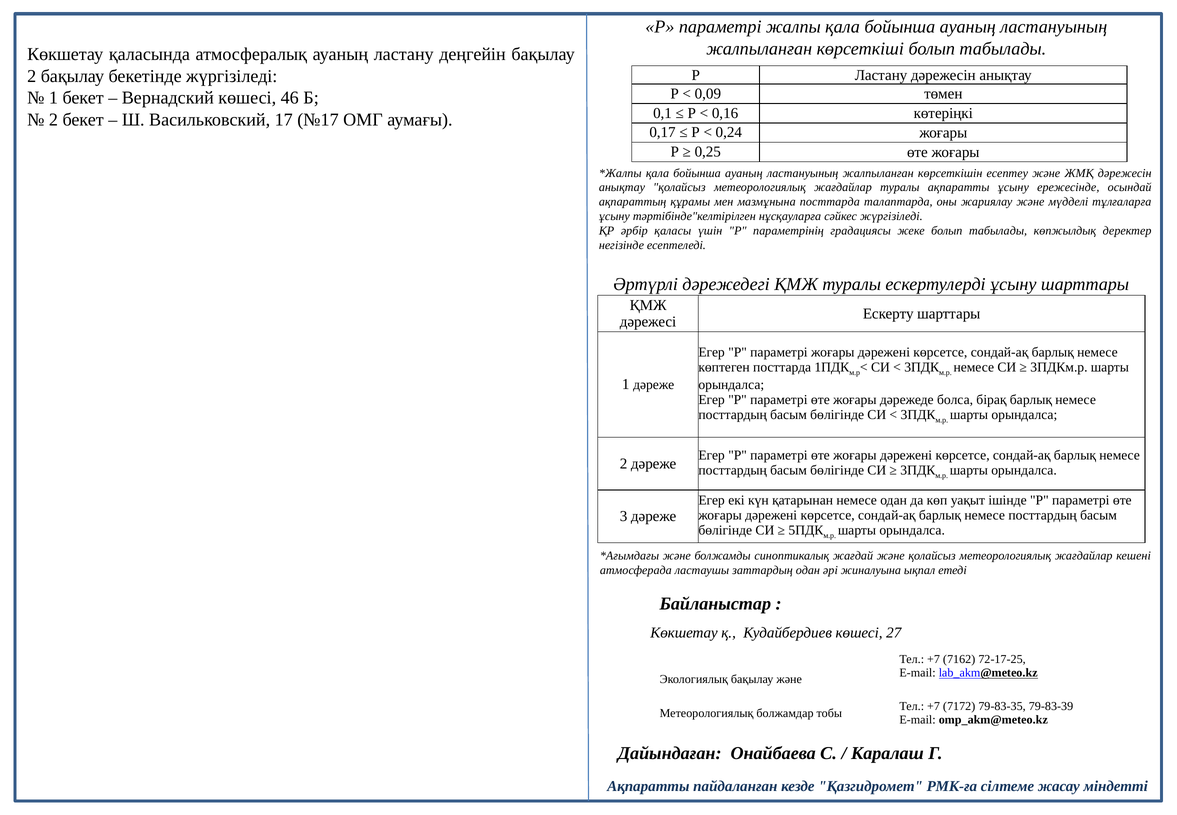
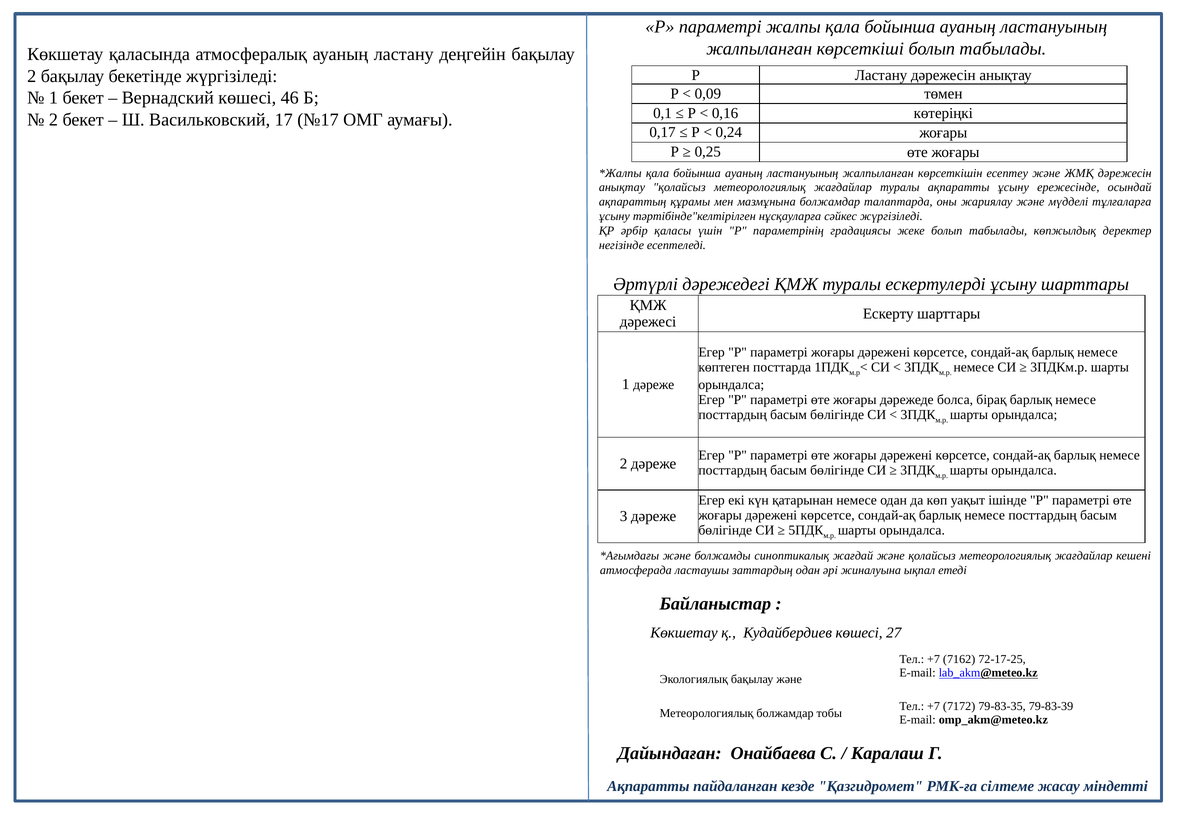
мазмұнына посттарда: посттарда -> болжамдар
